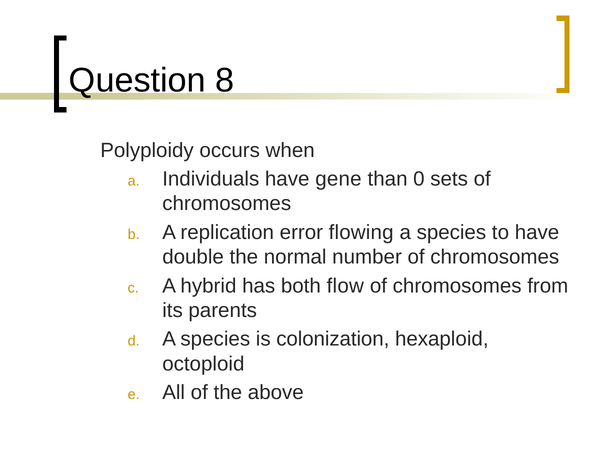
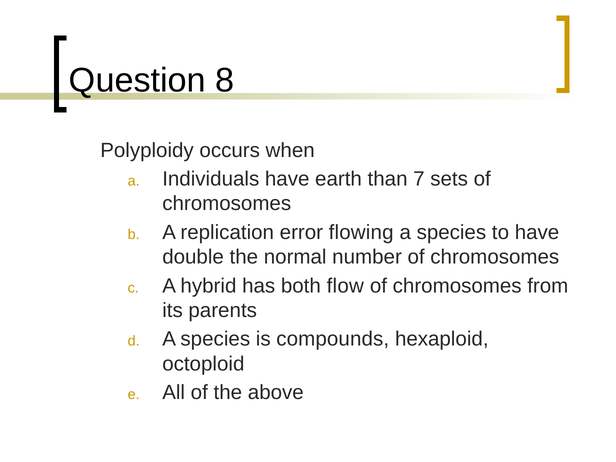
gene: gene -> earth
0: 0 -> 7
colonization: colonization -> compounds
